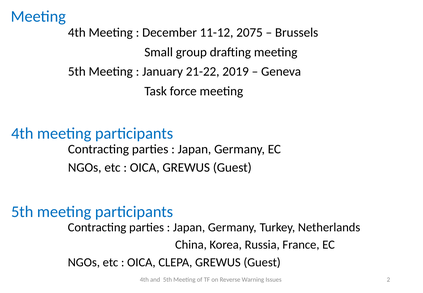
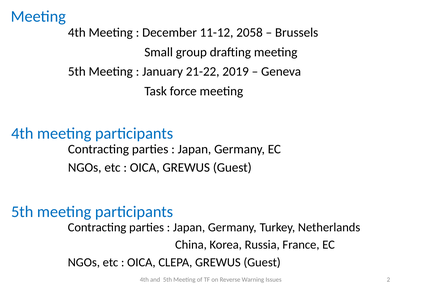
2075: 2075 -> 2058
